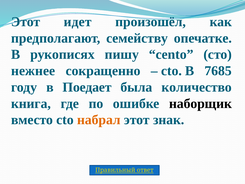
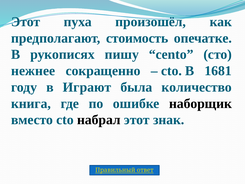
идет: идет -> пуха
семейству: семейству -> стоимость
7685: 7685 -> 1681
Поедает: Поедает -> Играют
набрал colour: orange -> black
